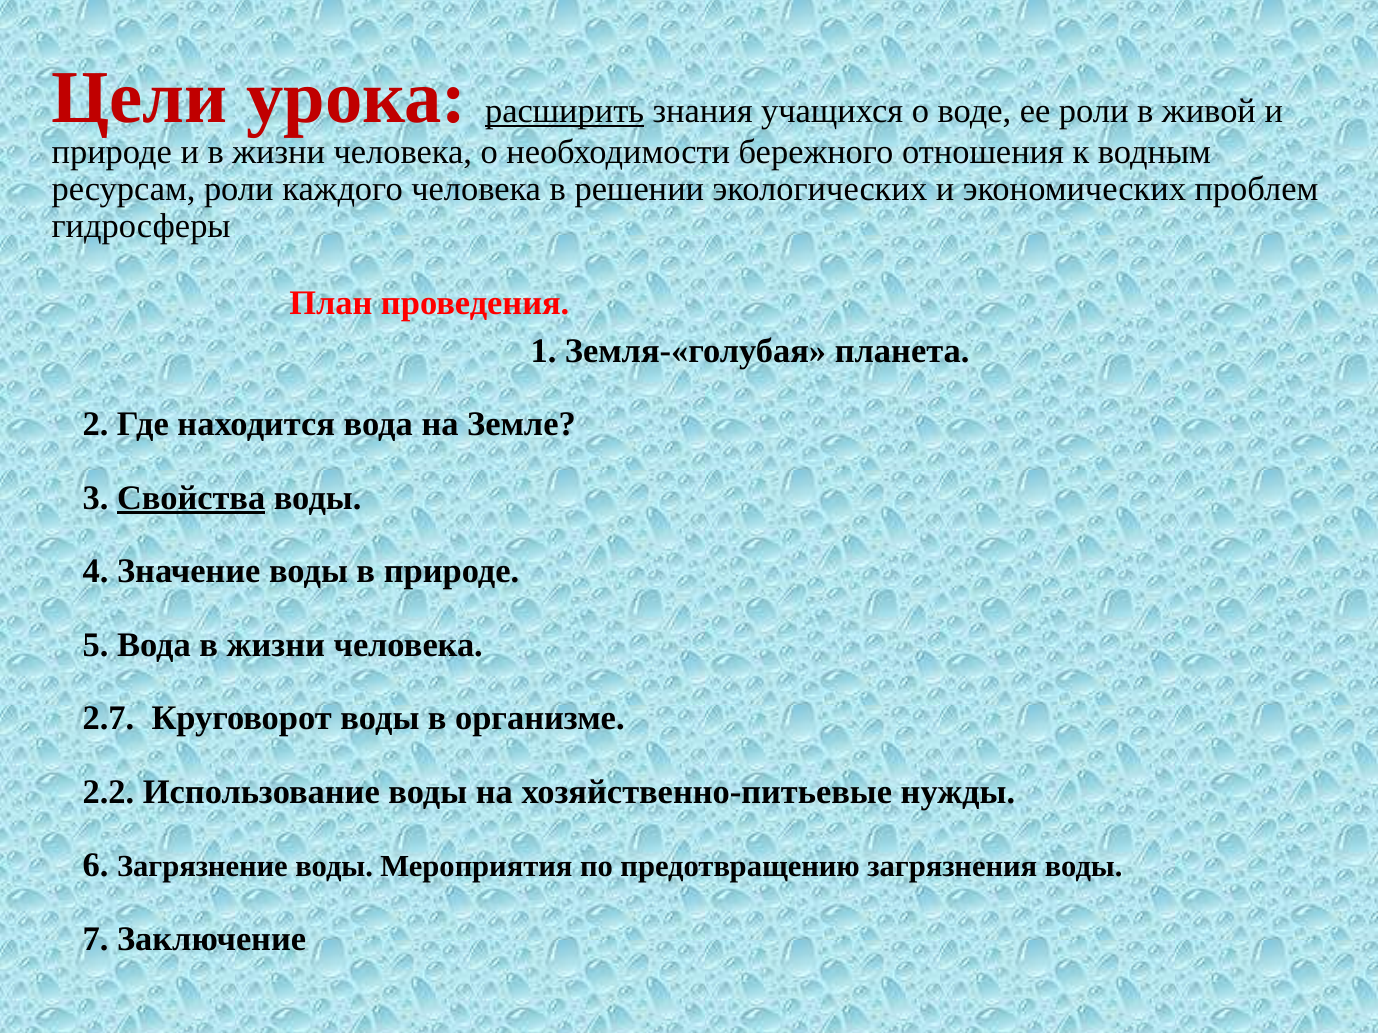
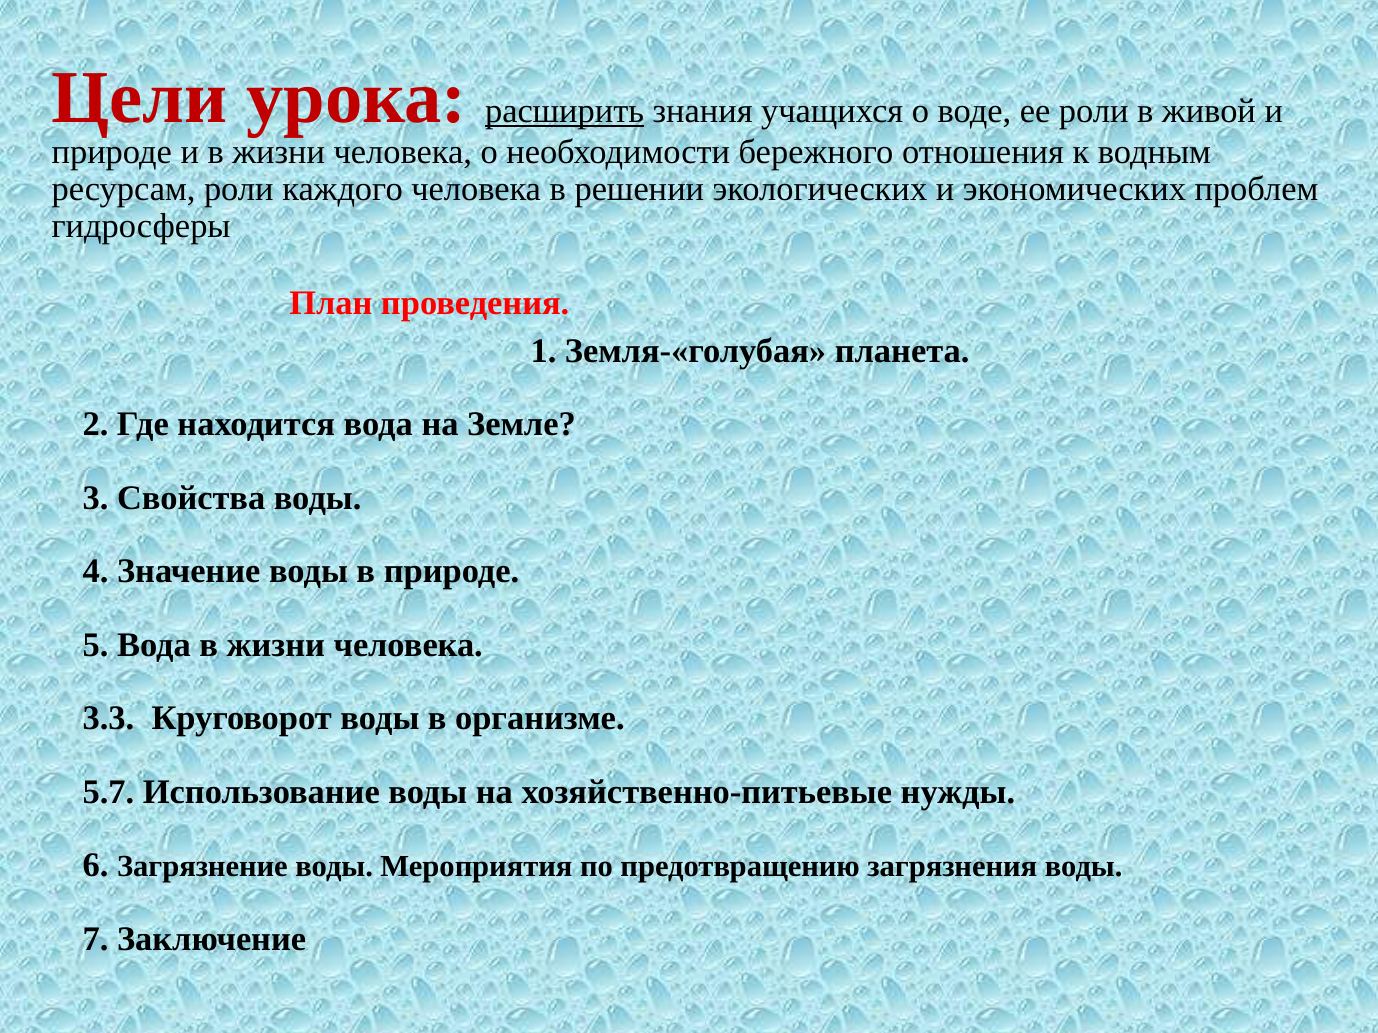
Свойства underline: present -> none
2.7: 2.7 -> 3.3
2.2: 2.2 -> 5.7
